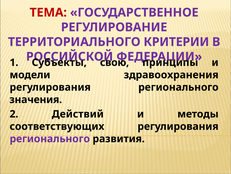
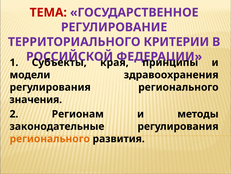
свою: свою -> края
Действий: Действий -> Регионам
соответствующих: соответствующих -> законодательные
регионального at (50, 138) colour: purple -> orange
